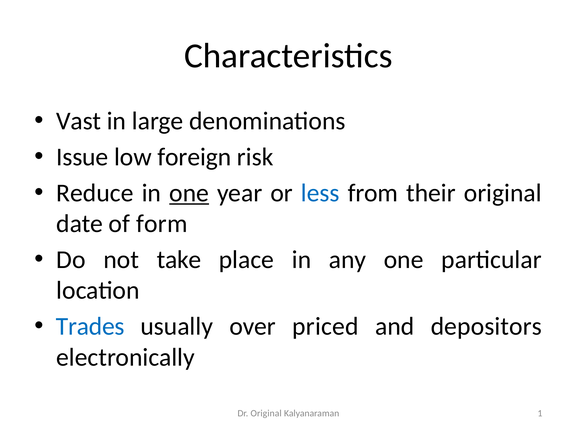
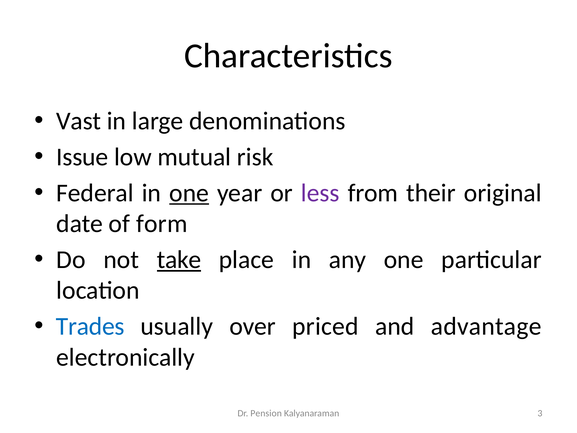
foreign: foreign -> mutual
Reduce: Reduce -> Federal
less colour: blue -> purple
take underline: none -> present
depositors: depositors -> advantage
Dr Original: Original -> Pension
1: 1 -> 3
